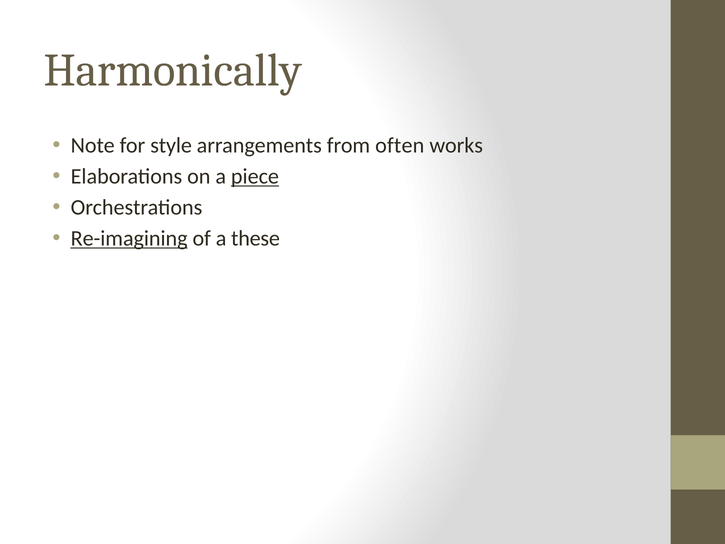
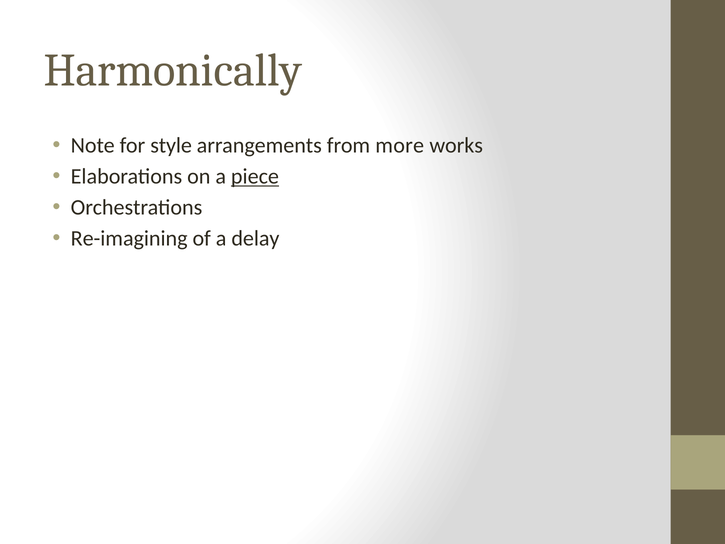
often: often -> more
Re-imagining underline: present -> none
these: these -> delay
